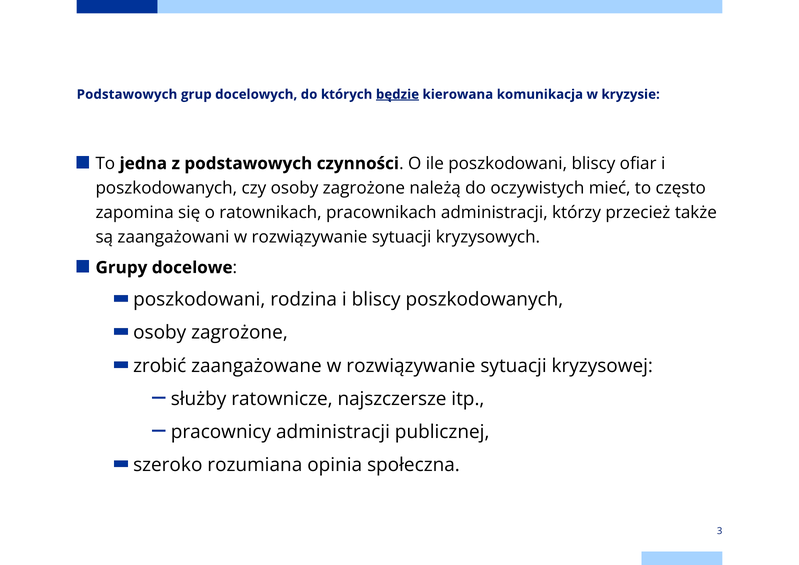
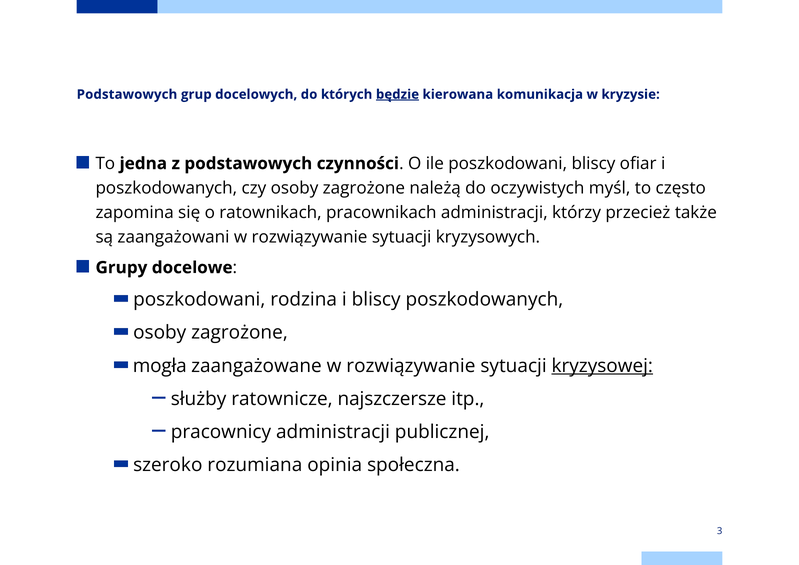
mieć: mieć -> myśl
zrobić: zrobić -> mogła
kryzysowej underline: none -> present
